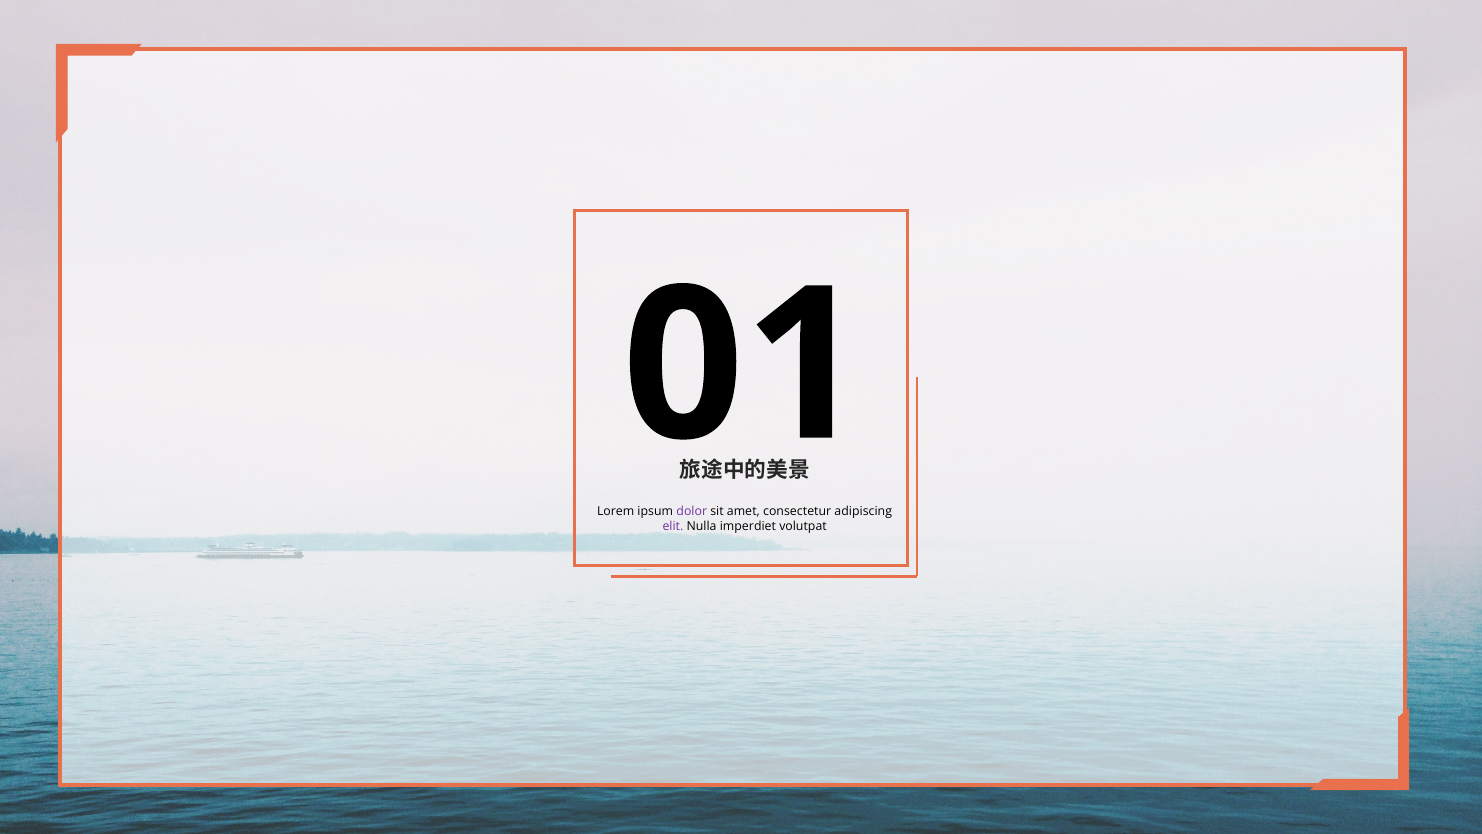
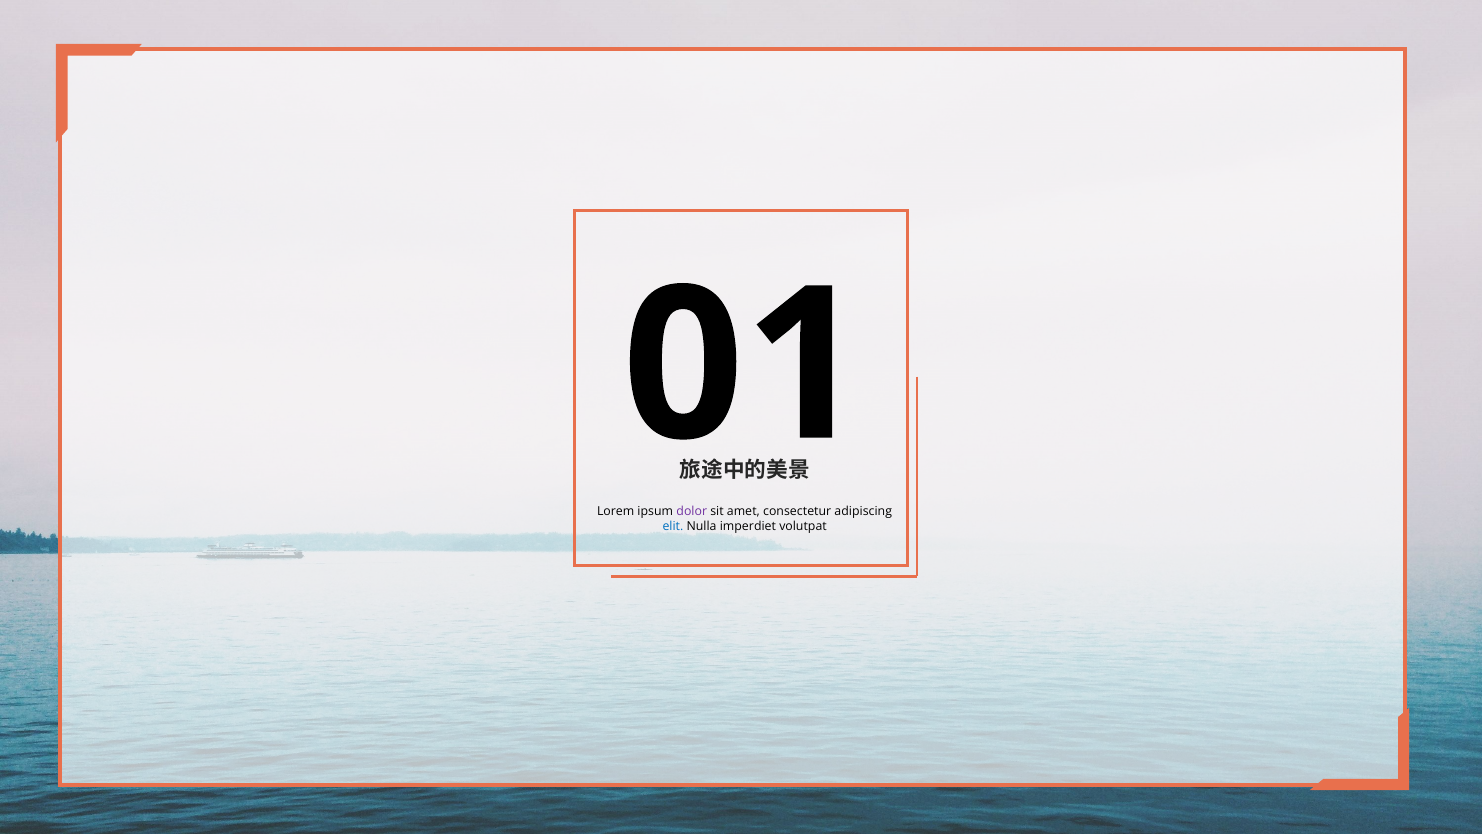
elit colour: purple -> blue
